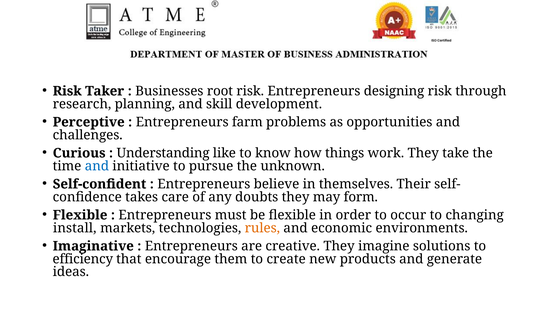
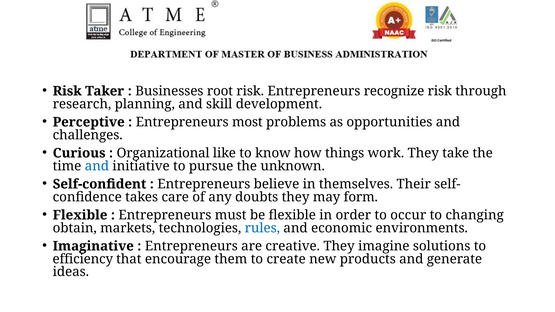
designing: designing -> recognize
farm: farm -> most
Understanding: Understanding -> Organizational
install: install -> obtain
rules colour: orange -> blue
